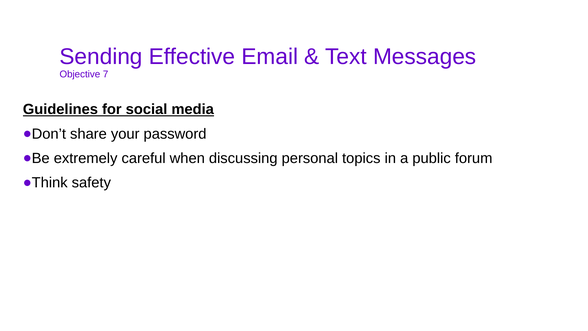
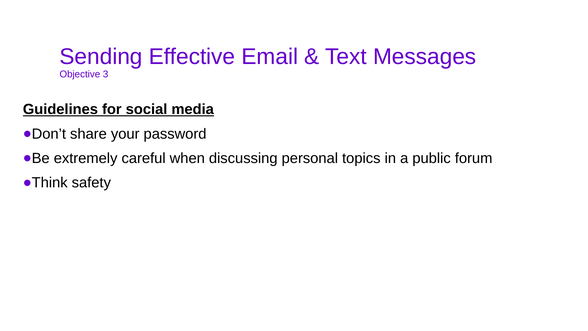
7: 7 -> 3
